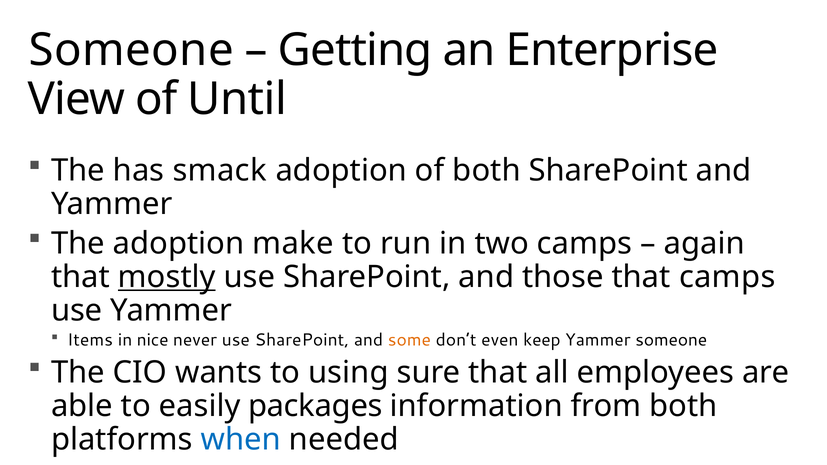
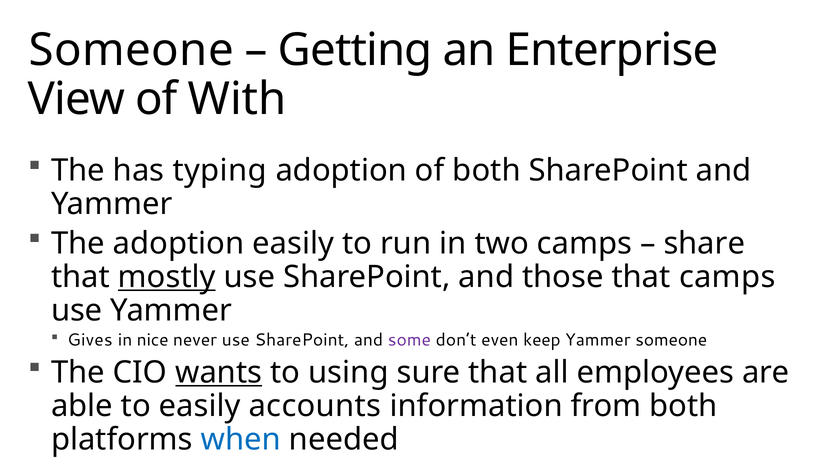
Until: Until -> With
smack: smack -> typing
adoption make: make -> easily
again: again -> share
Items: Items -> Gives
some colour: orange -> purple
wants underline: none -> present
packages: packages -> accounts
